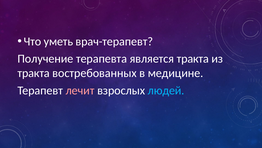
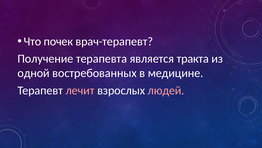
уметь: уметь -> почек
тракта at (34, 73): тракта -> одной
людей colour: light blue -> pink
